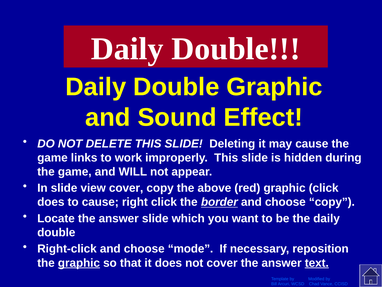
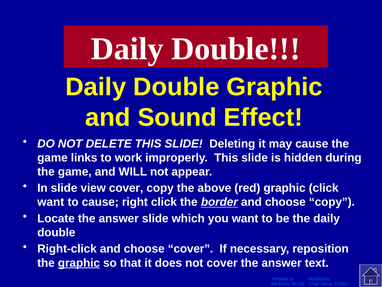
does at (51, 202): does -> want
choose mode: mode -> cover
text underline: present -> none
